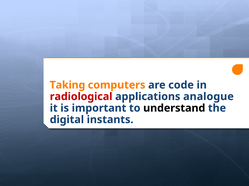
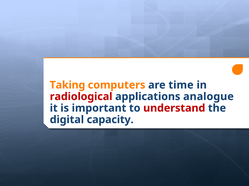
code: code -> time
understand colour: black -> red
instants: instants -> capacity
